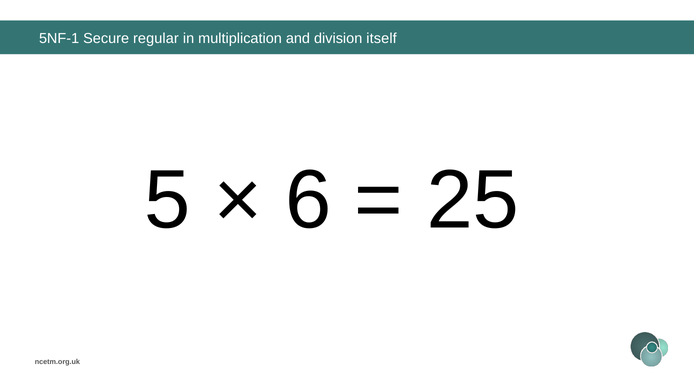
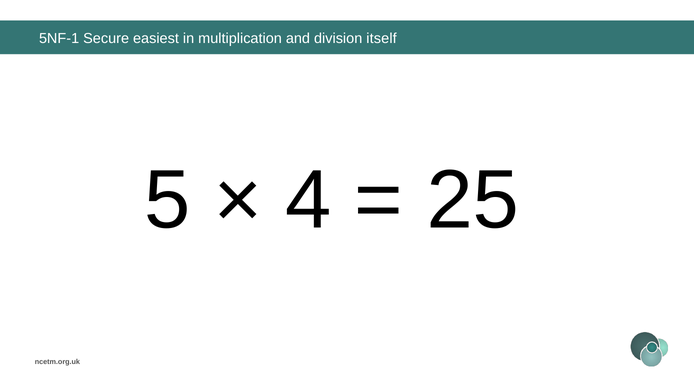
regular: regular -> easiest
6: 6 -> 4
